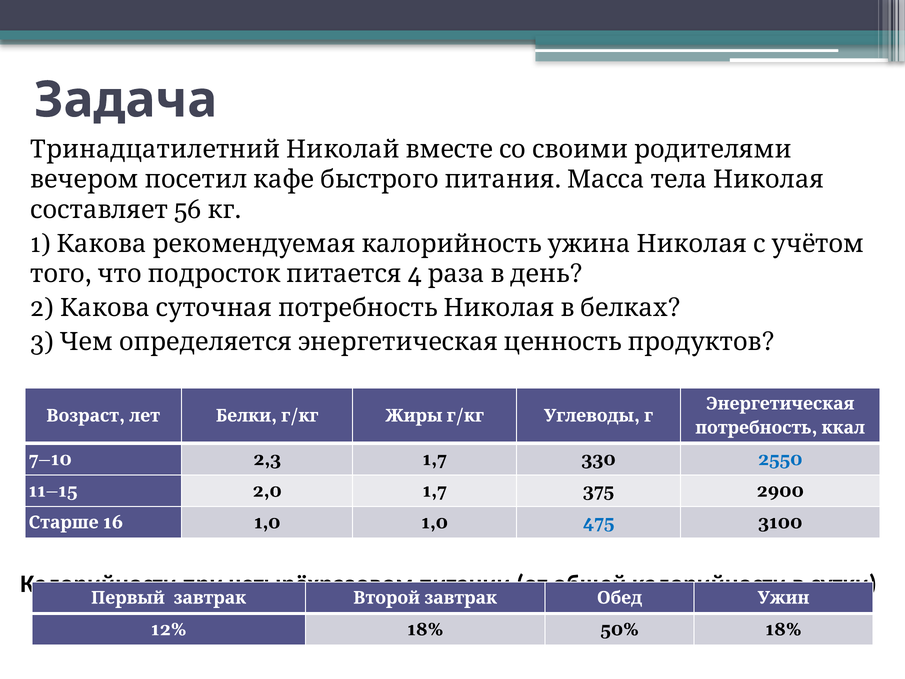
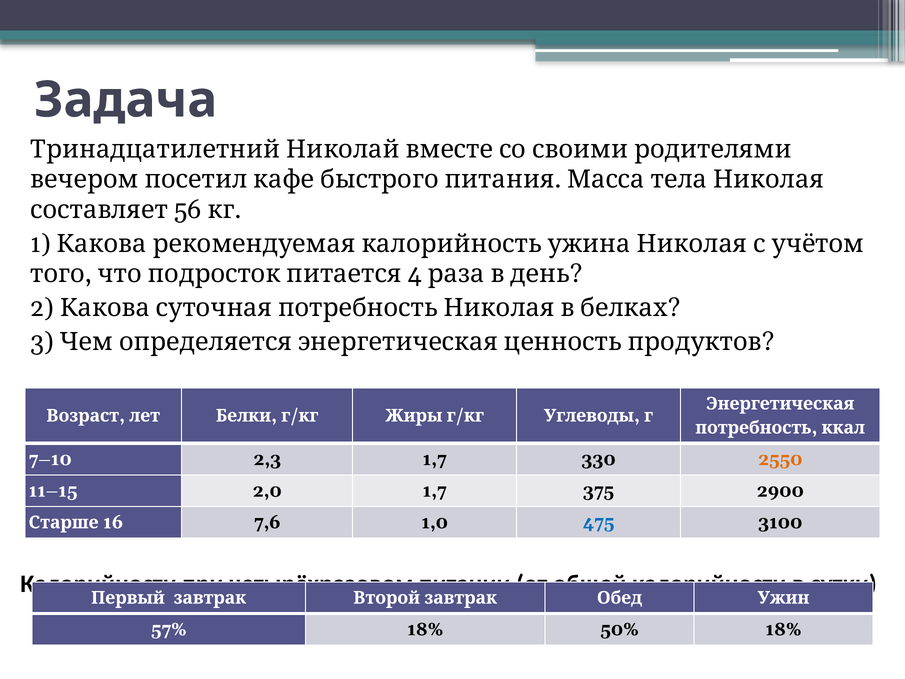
2550 colour: blue -> orange
Старше 1,0: 1,0 -> 7,6
12%: 12% -> 57%
